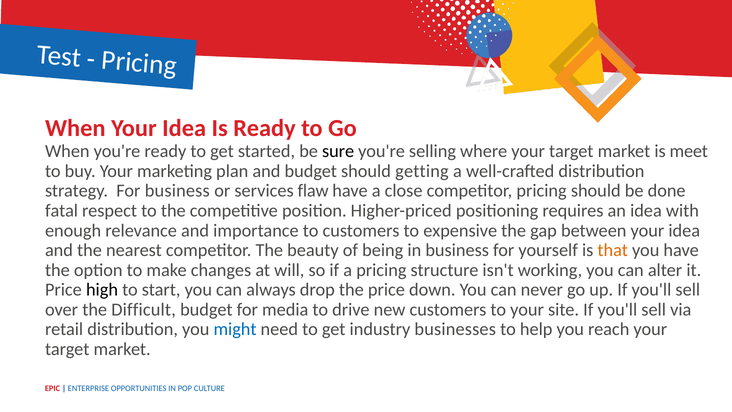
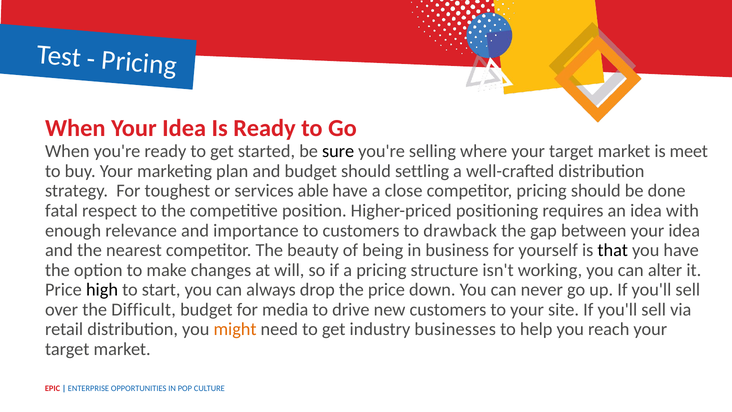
getting: getting -> settling
For business: business -> toughest
flaw: flaw -> able
expensive: expensive -> drawback
that colour: orange -> black
might colour: blue -> orange
